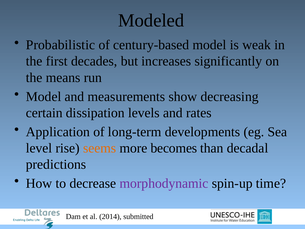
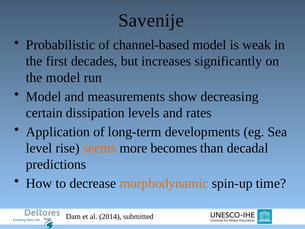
Modeled: Modeled -> Savenije
century-based: century-based -> channel-based
the means: means -> model
morphodynamic colour: purple -> orange
